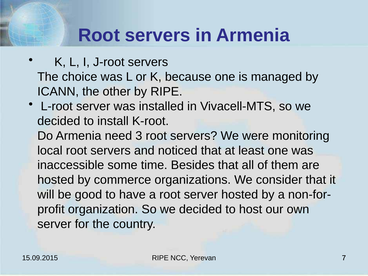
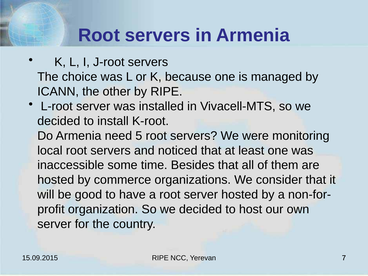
3: 3 -> 5
